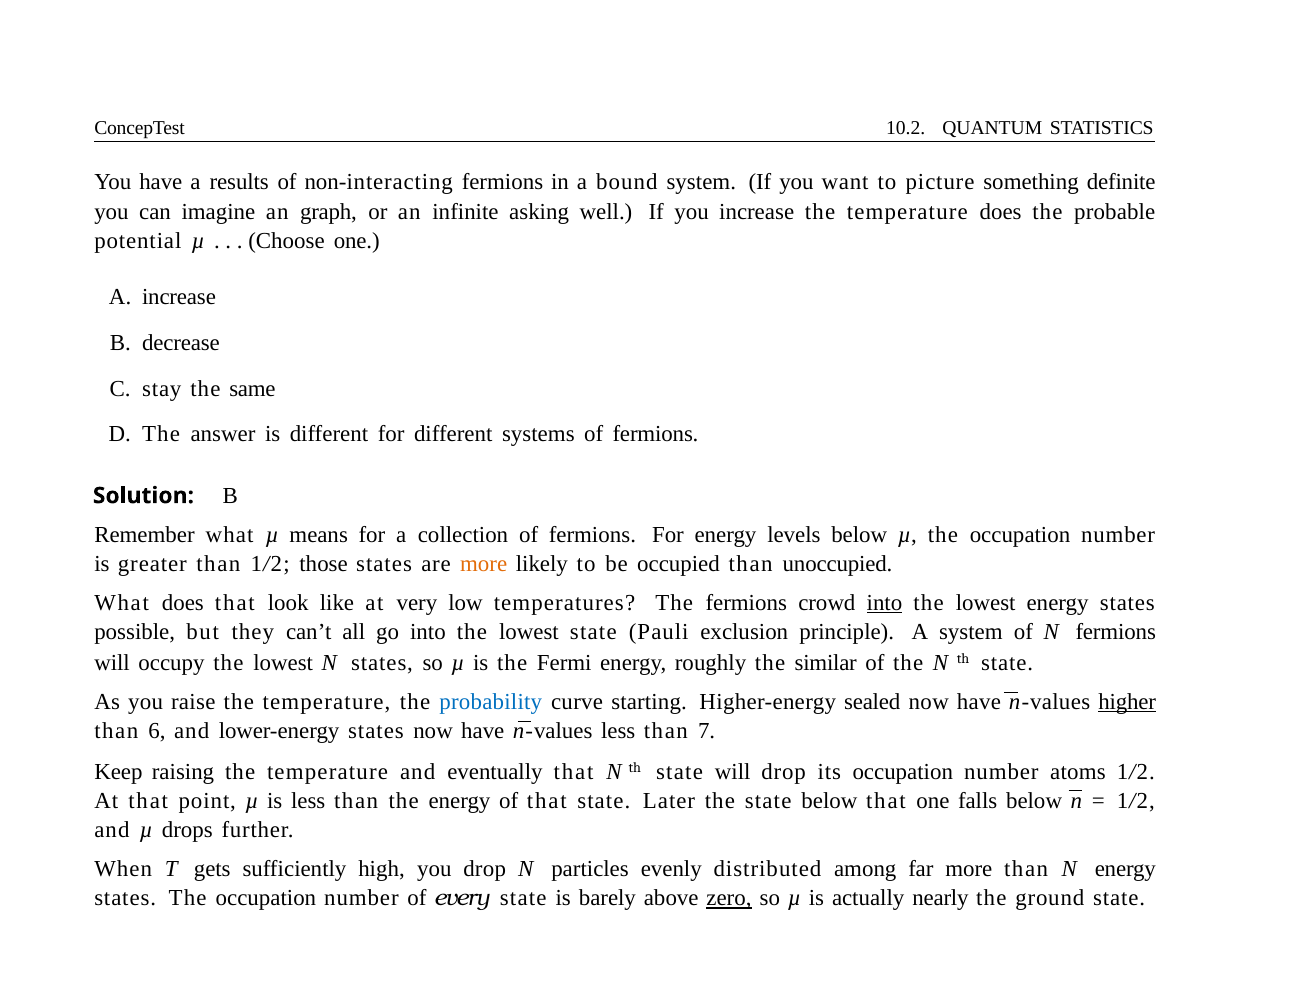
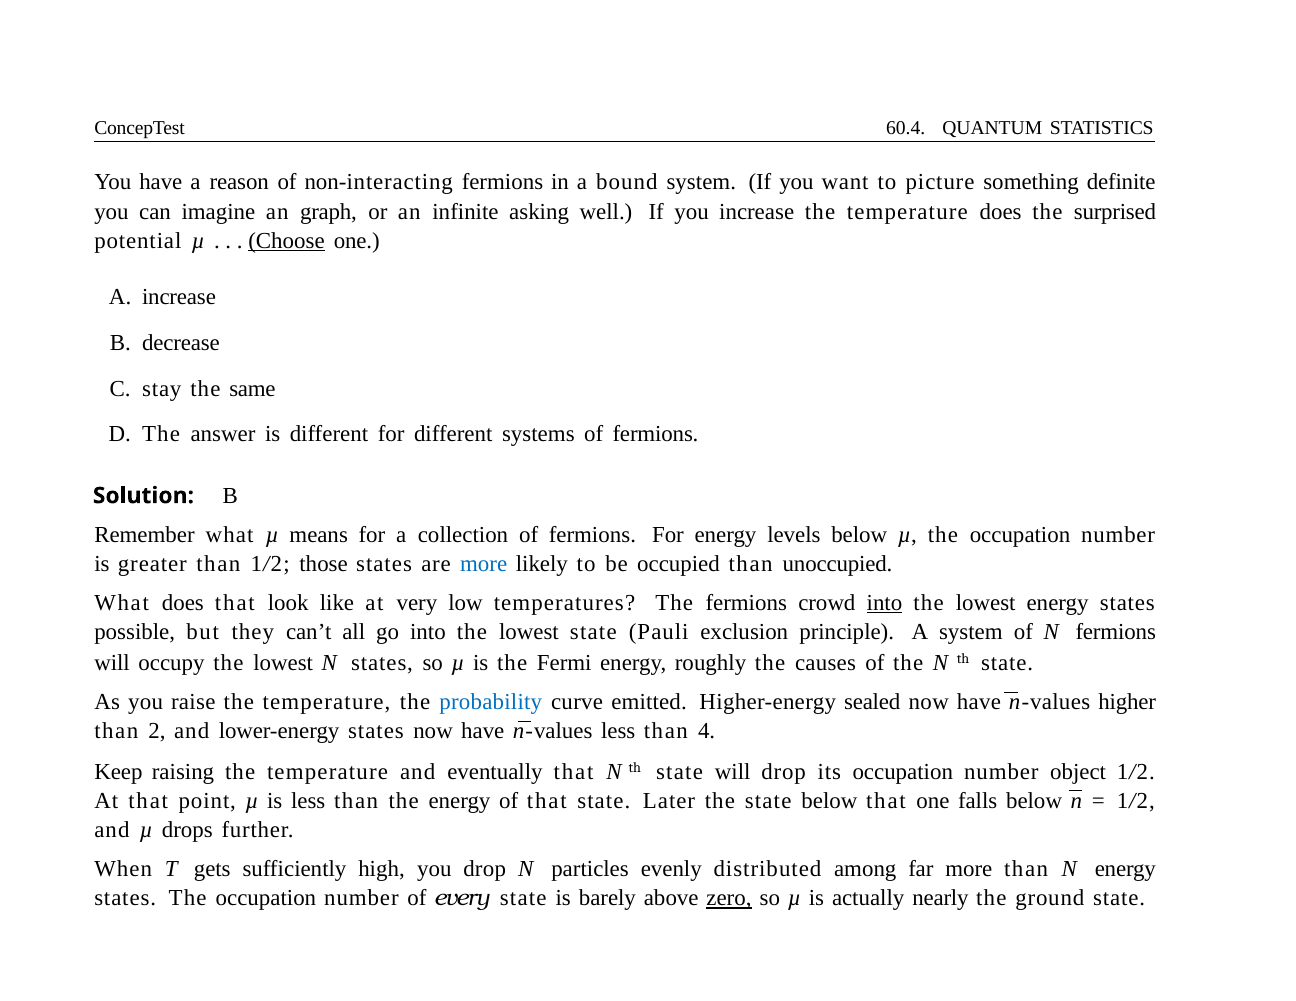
10.2: 10.2 -> 60.4
results: results -> reason
probable: probable -> surprised
Choose underline: none -> present
more at (484, 564) colour: orange -> blue
similar: similar -> causes
starting: starting -> emitted
higher underline: present -> none
6: 6 -> 2
7: 7 -> 4
atoms: atoms -> object
